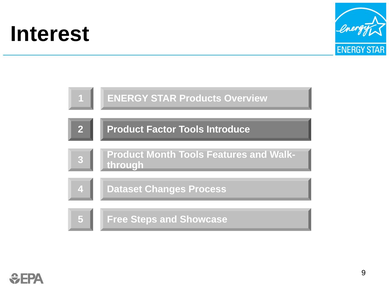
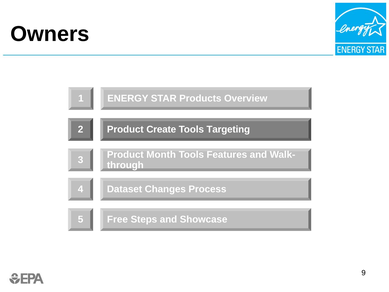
Interest: Interest -> Owners
Factor: Factor -> Create
Introduce: Introduce -> Targeting
